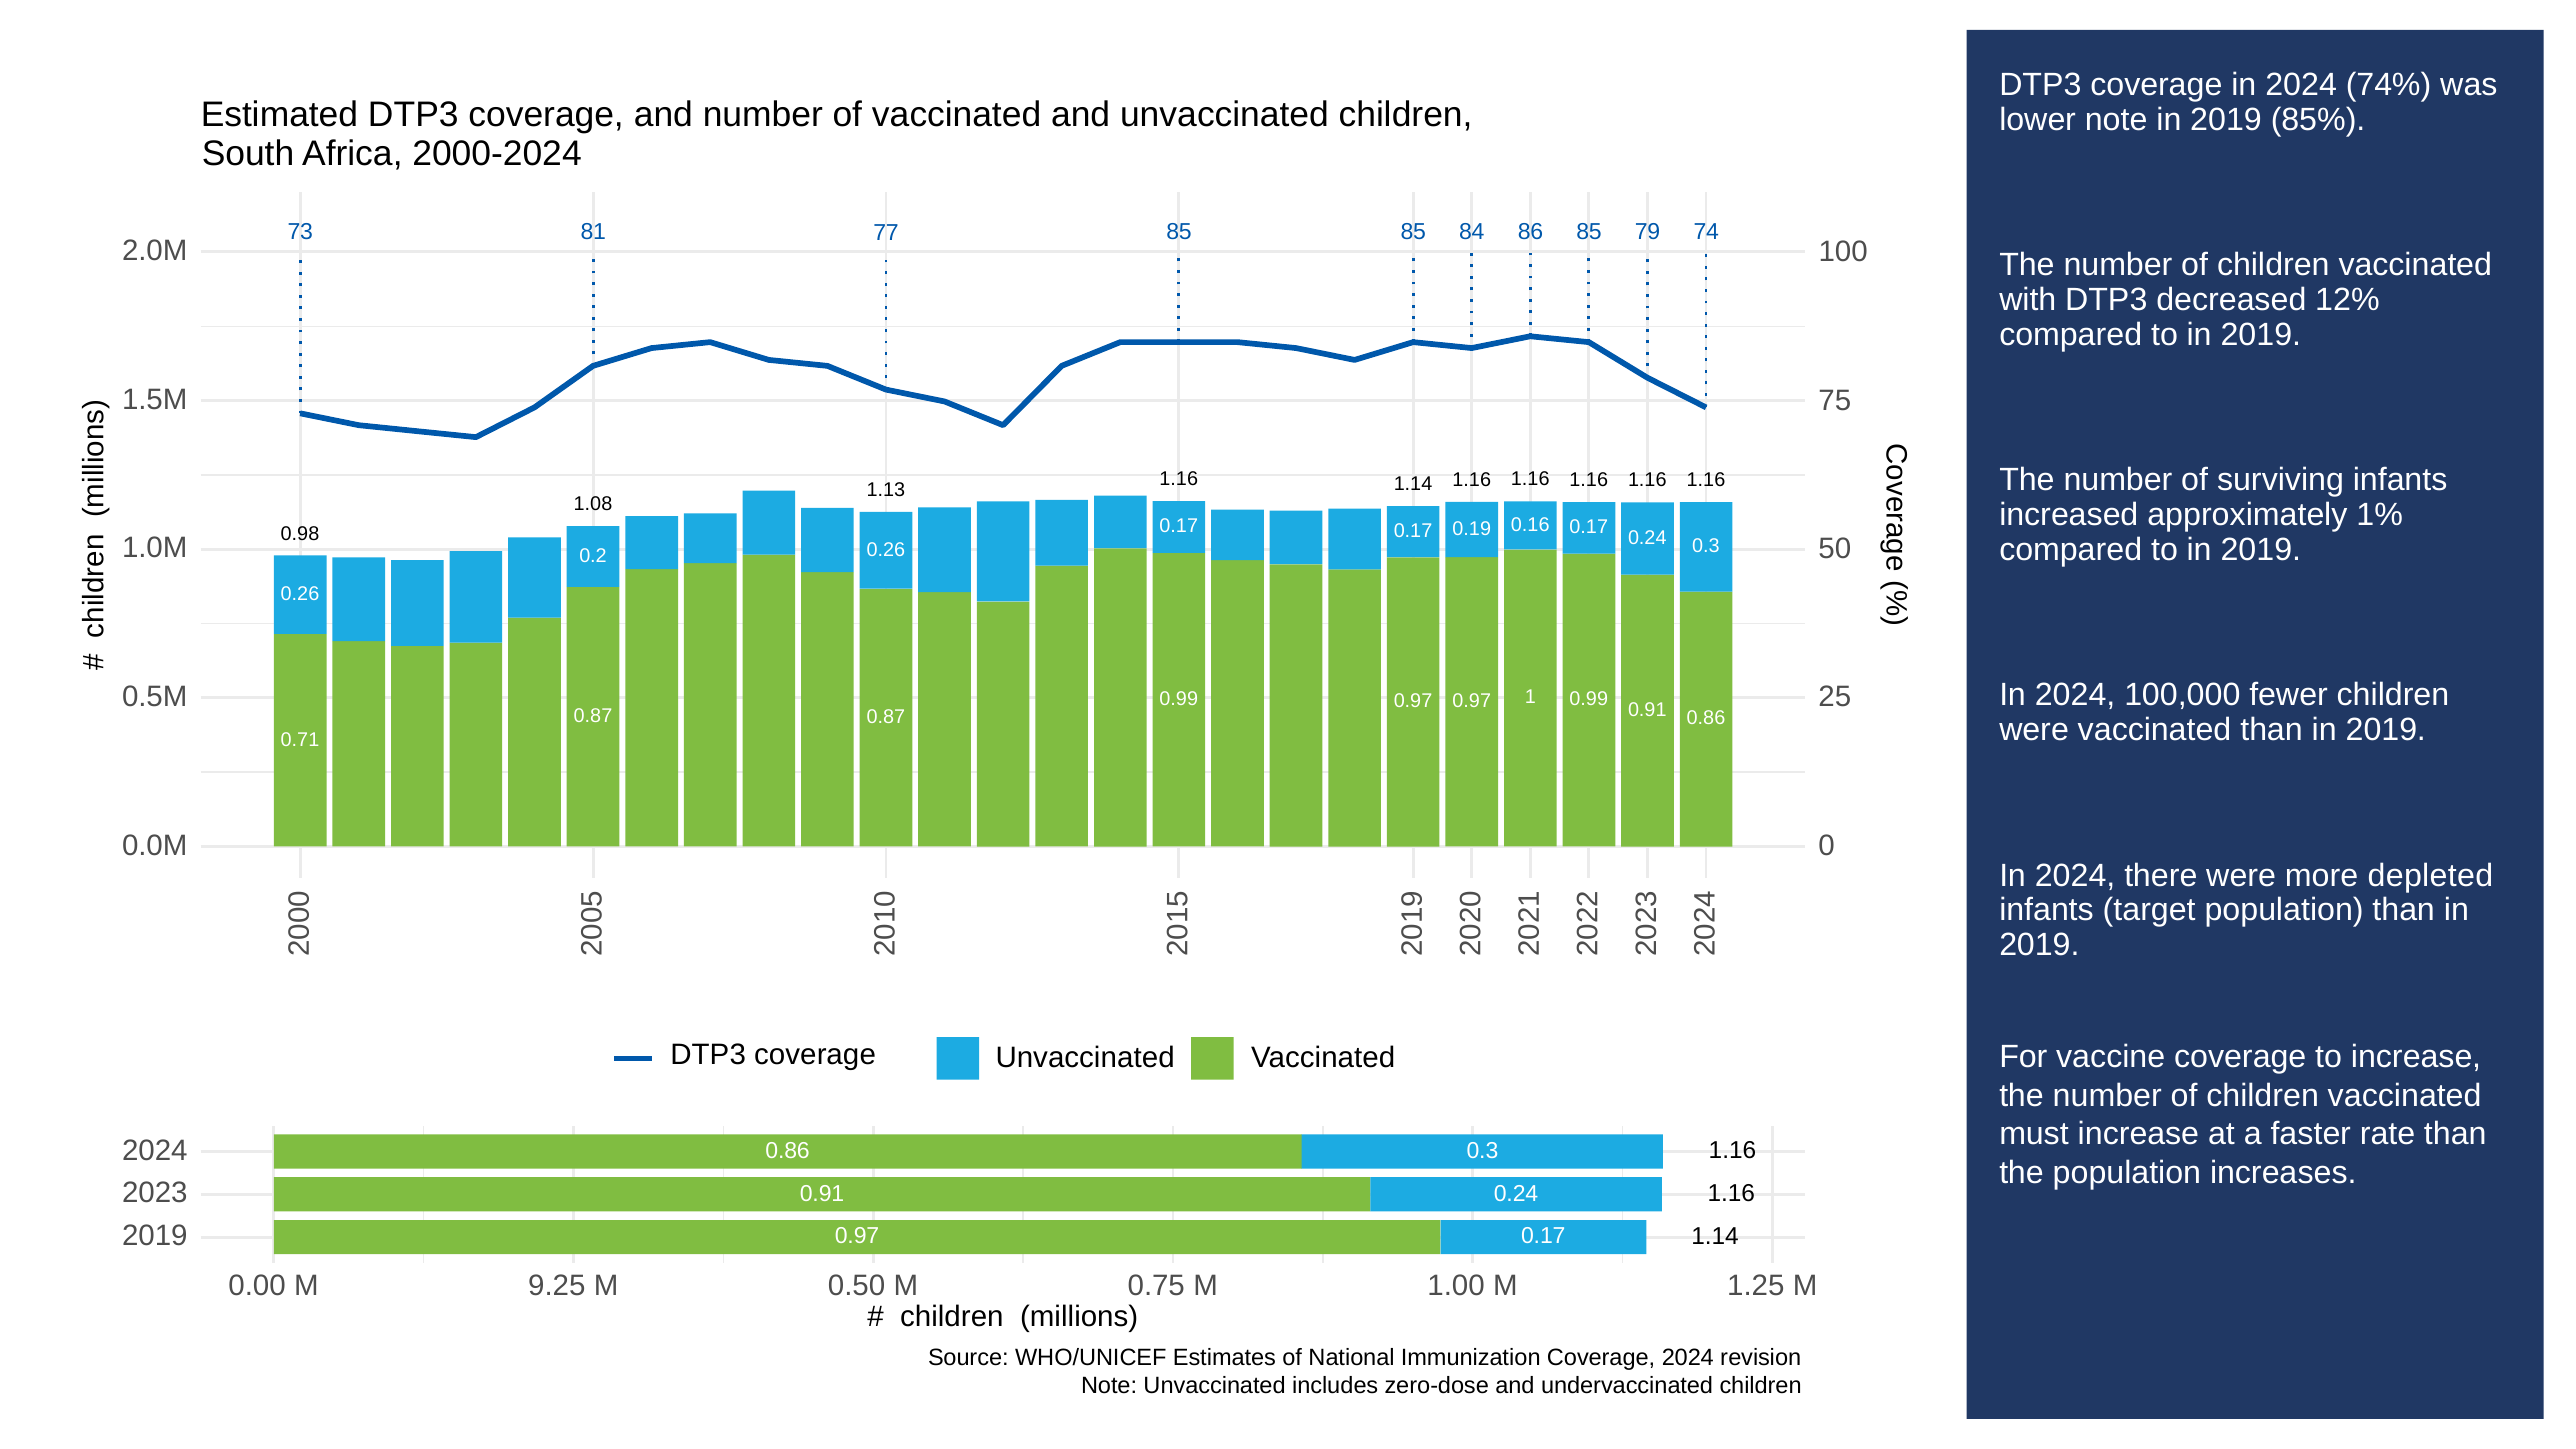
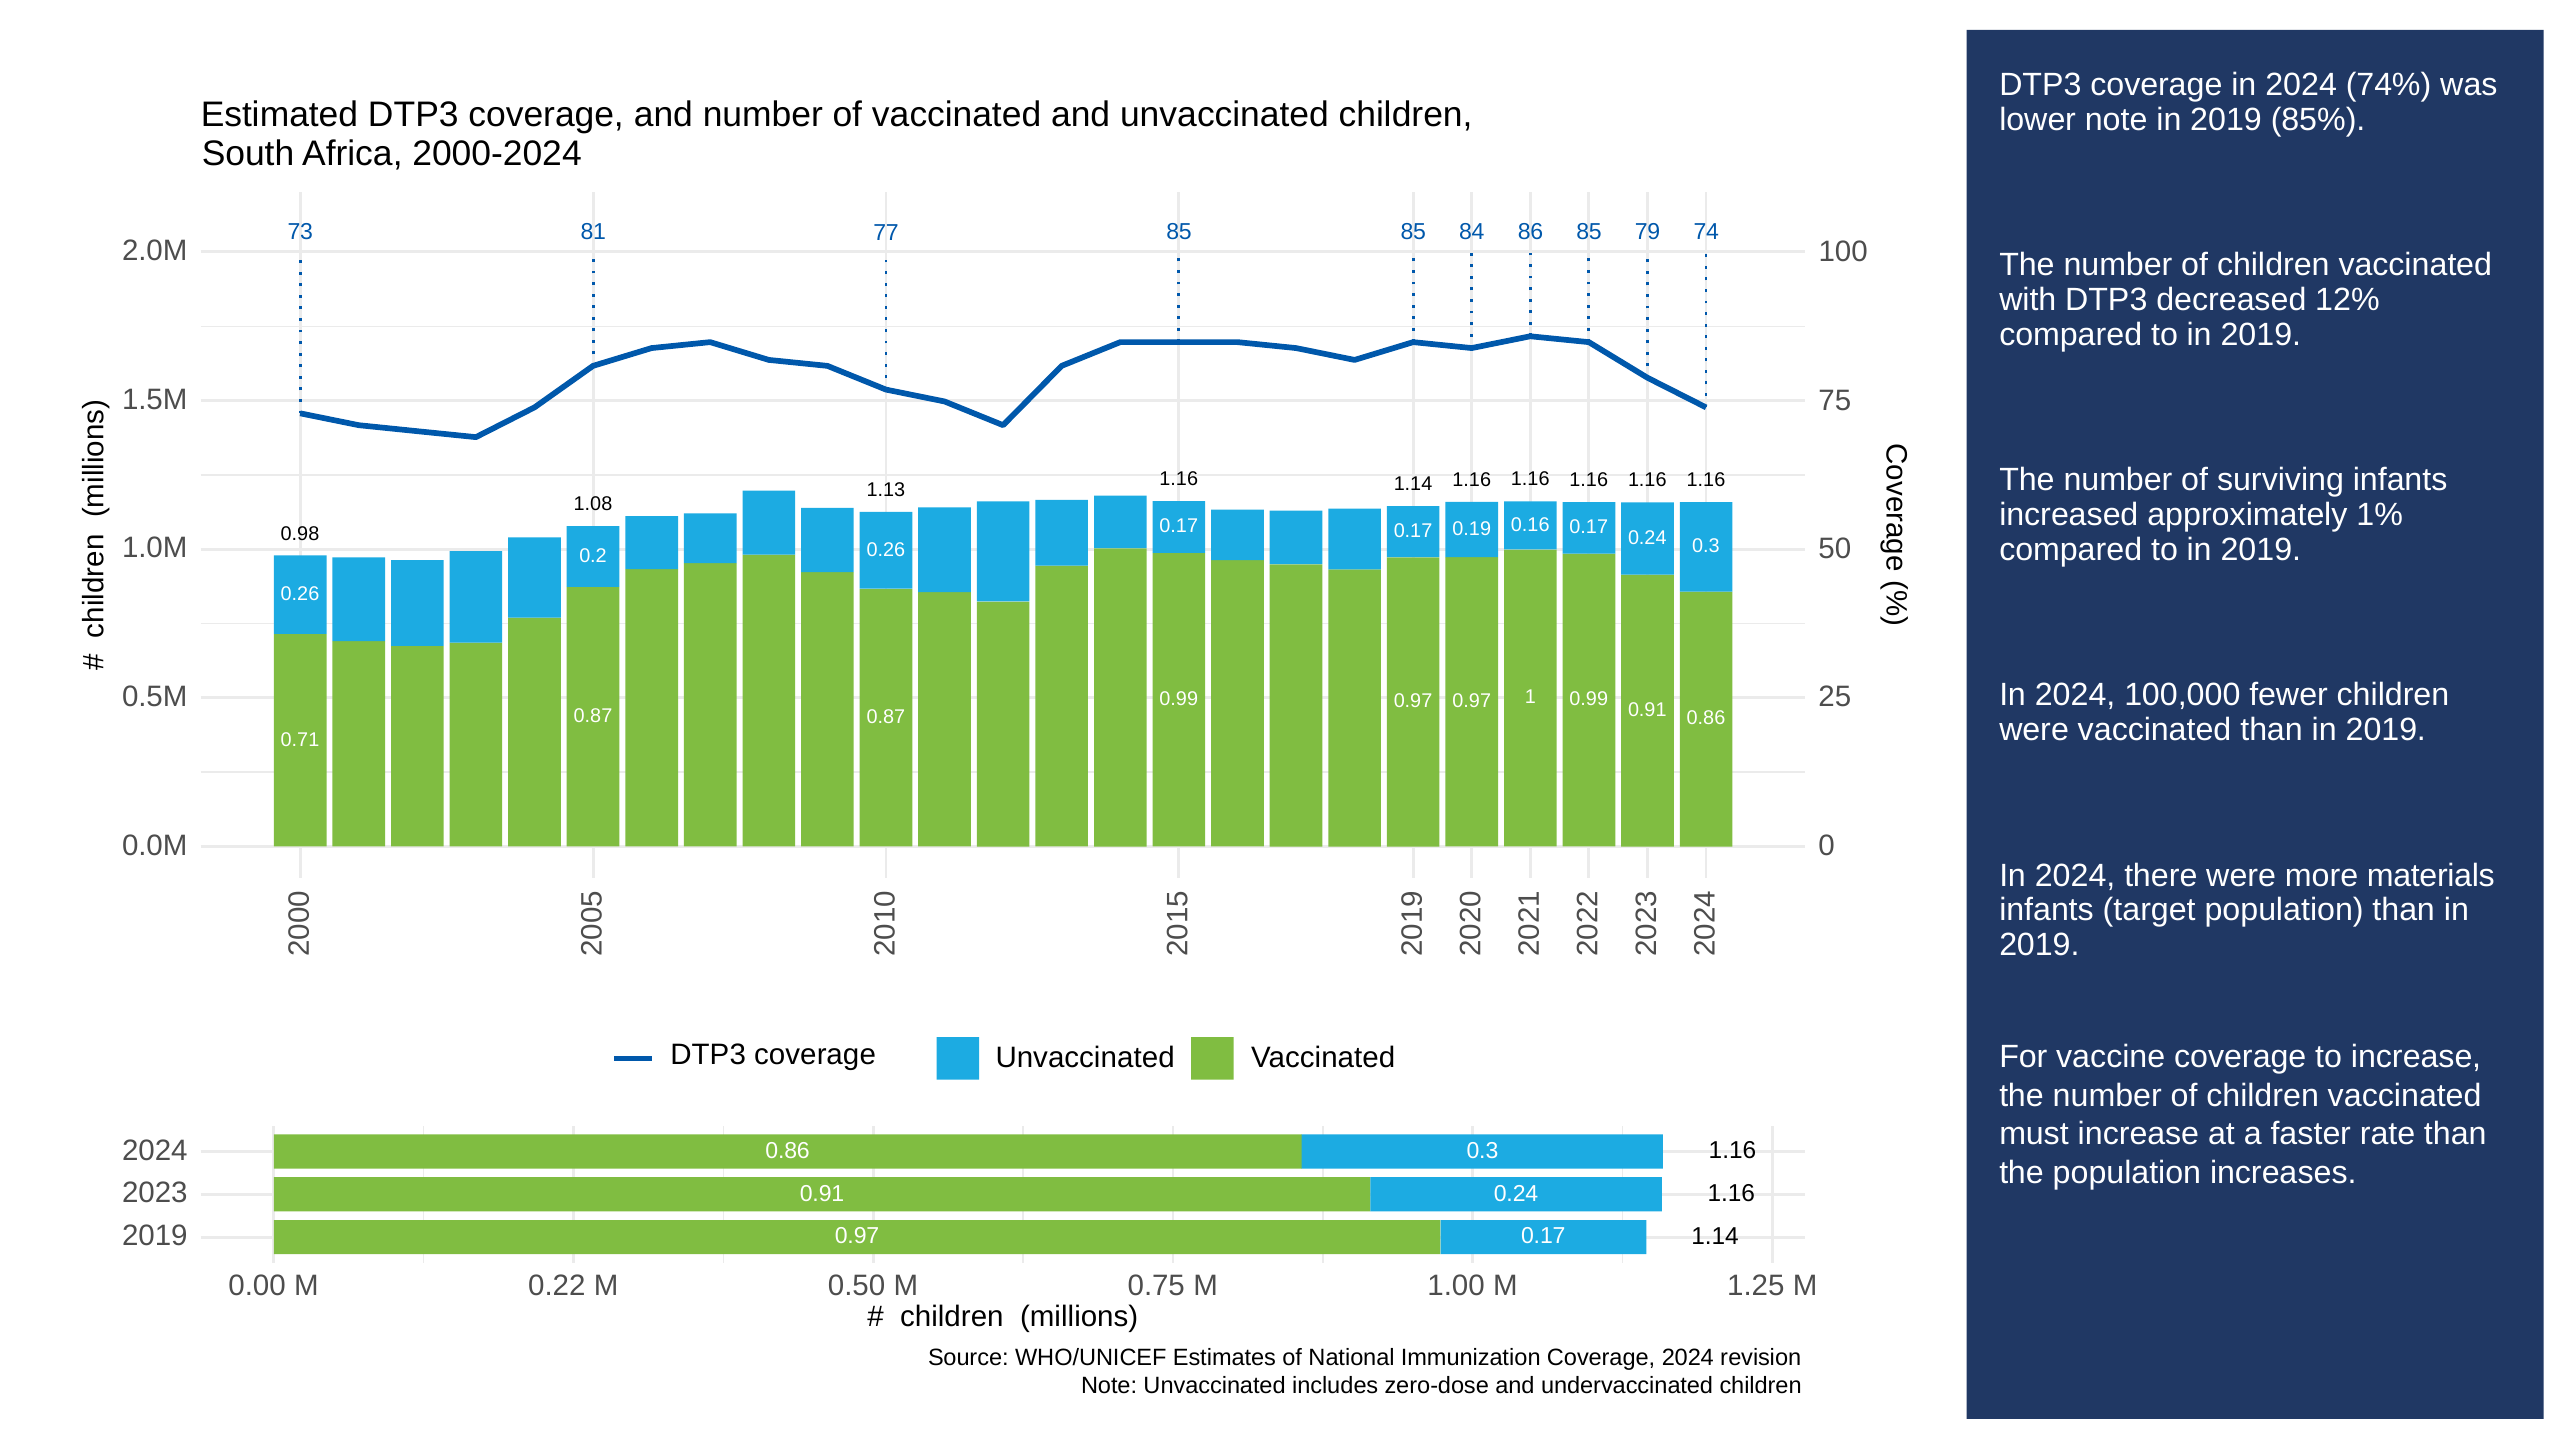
depleted: depleted -> materials
9.25: 9.25 -> 0.22
